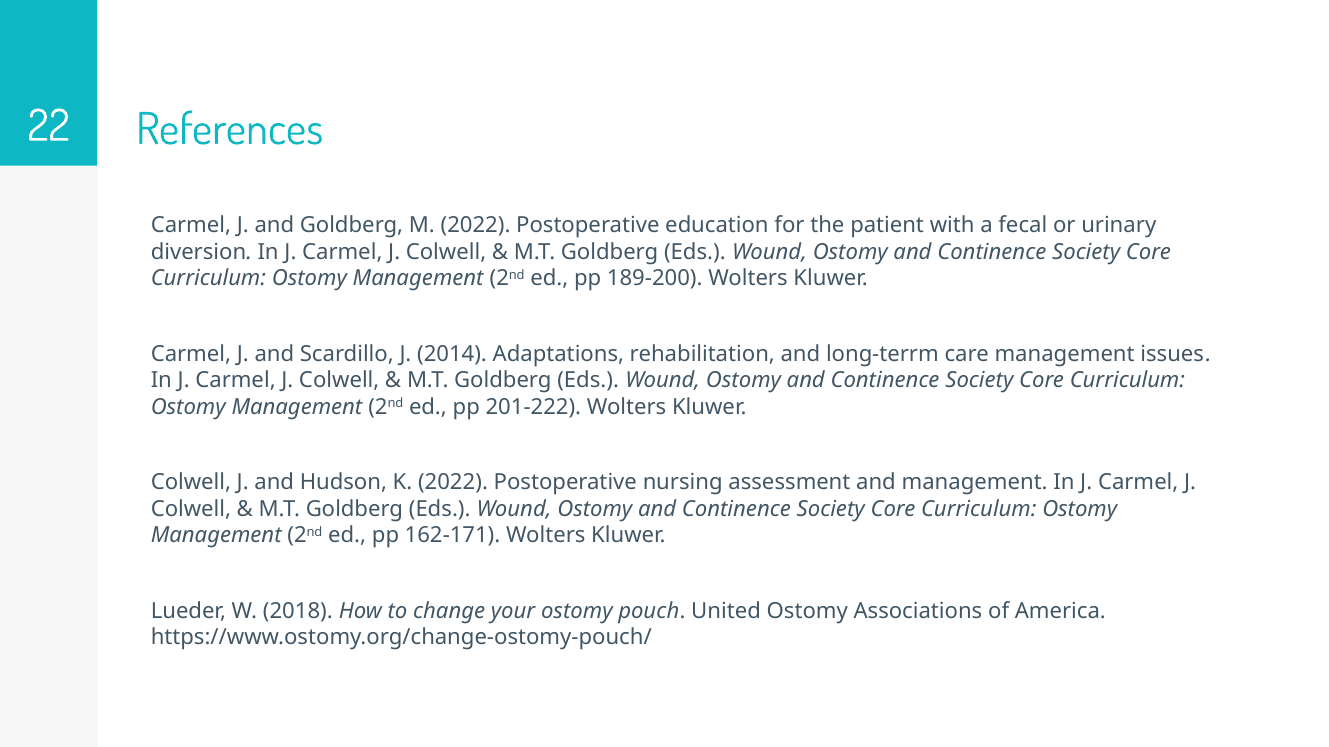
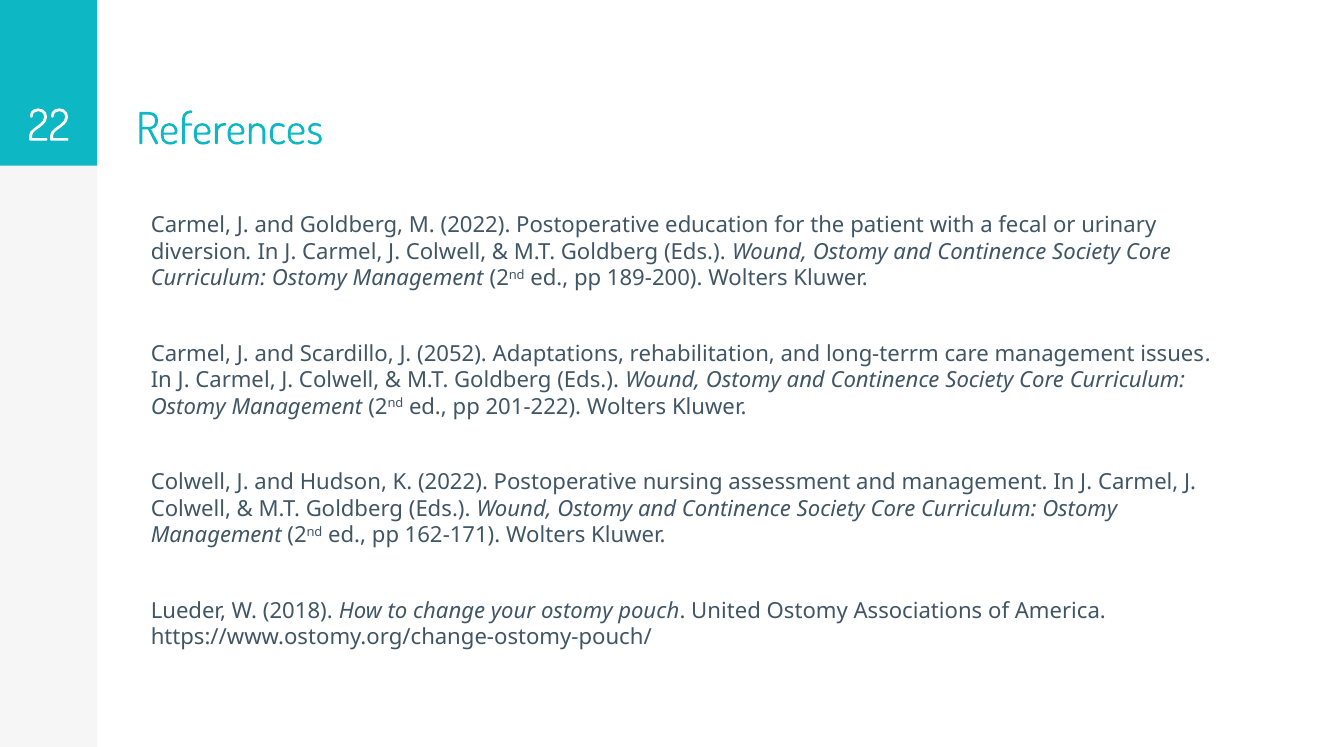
2014: 2014 -> 2052
